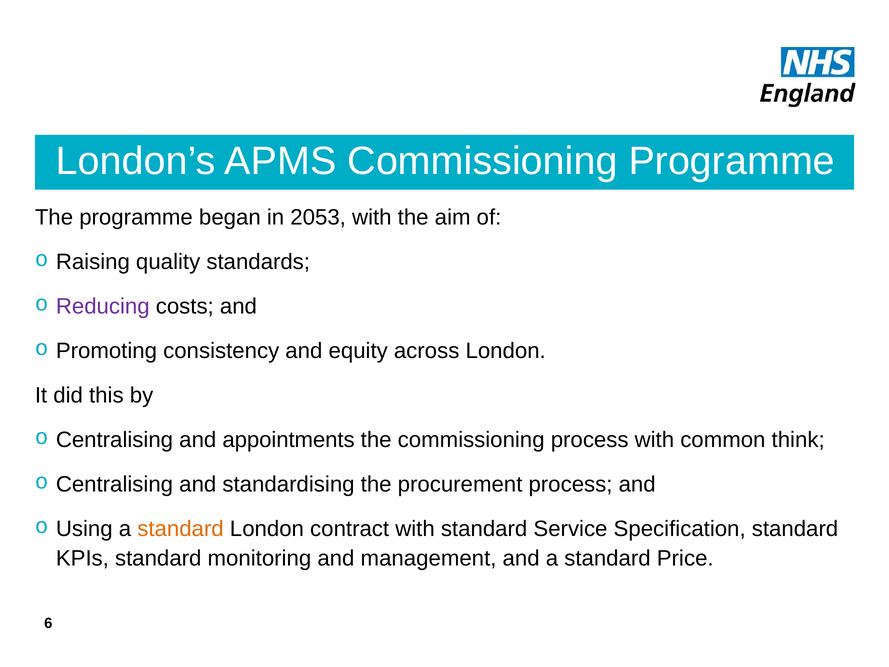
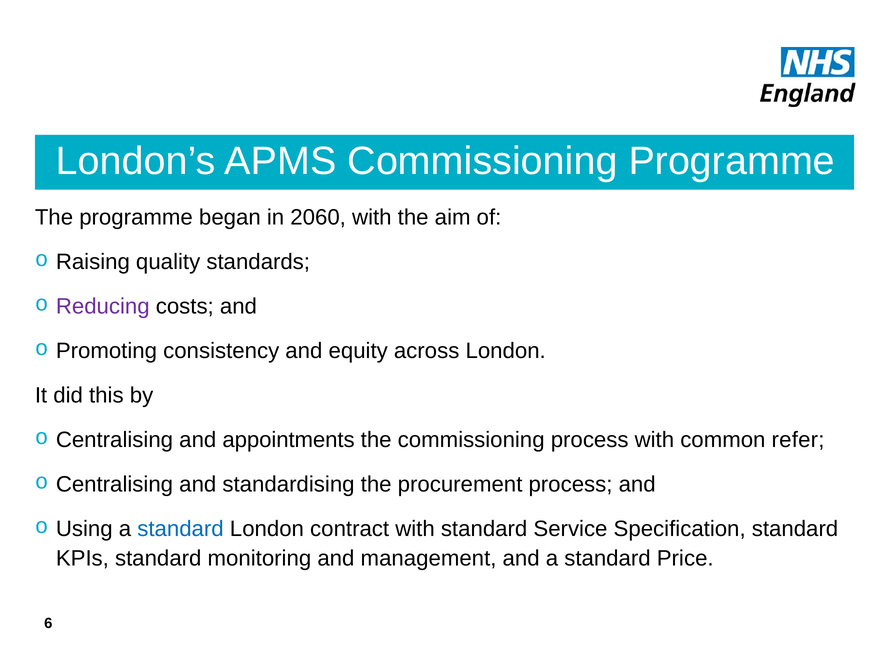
2053: 2053 -> 2060
think: think -> refer
standard at (181, 529) colour: orange -> blue
